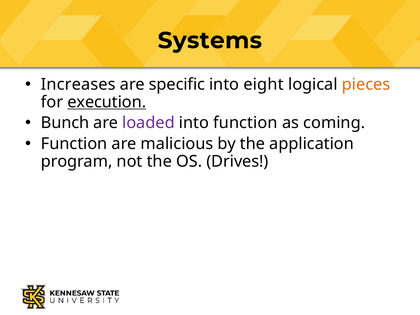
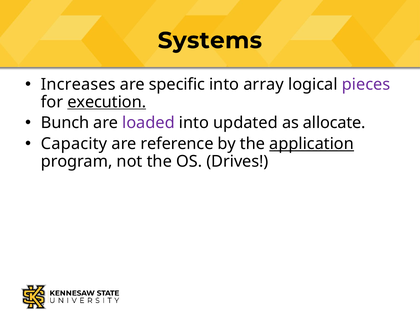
eight: eight -> array
pieces colour: orange -> purple
into function: function -> updated
coming: coming -> allocate
Function at (74, 144): Function -> Capacity
malicious: malicious -> reference
application underline: none -> present
